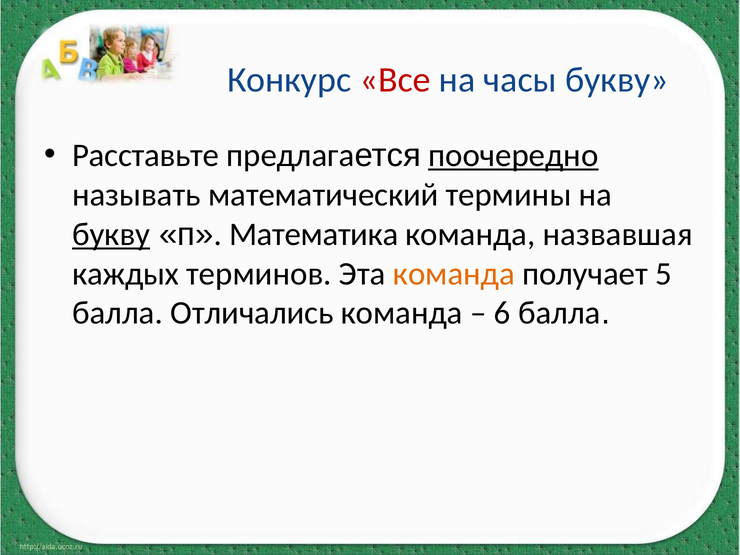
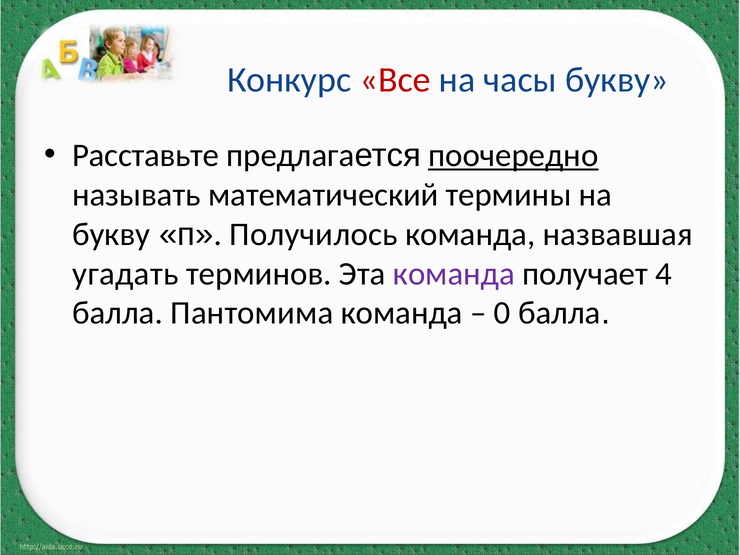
букву at (111, 234) underline: present -> none
Математика: Математика -> Получилось
каждых: каждых -> угадать
команда at (454, 274) colour: orange -> purple
5: 5 -> 4
Отличались: Отличались -> Пантомима
6: 6 -> 0
